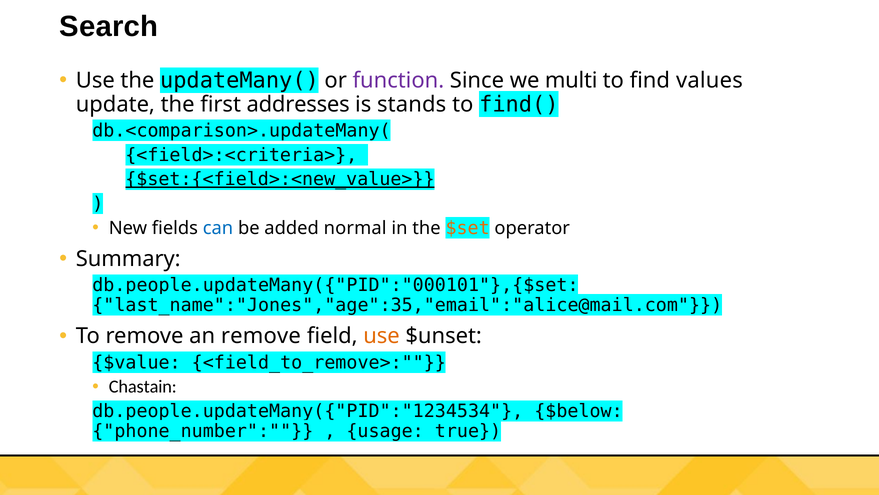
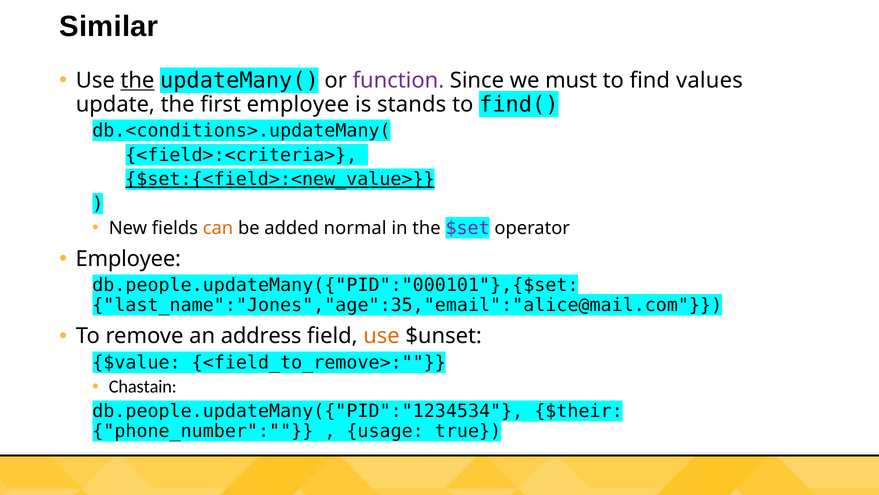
Search: Search -> Similar
the at (137, 80) underline: none -> present
multi: multi -> must
first addresses: addresses -> employee
db.<comparison>.updateMany(: db.<comparison>.updateMany( -> db.<conditions>.updateMany(
can colour: blue -> orange
$set colour: orange -> purple
Summary at (128, 259): Summary -> Employee
an remove: remove -> address
$below: $below -> $their
